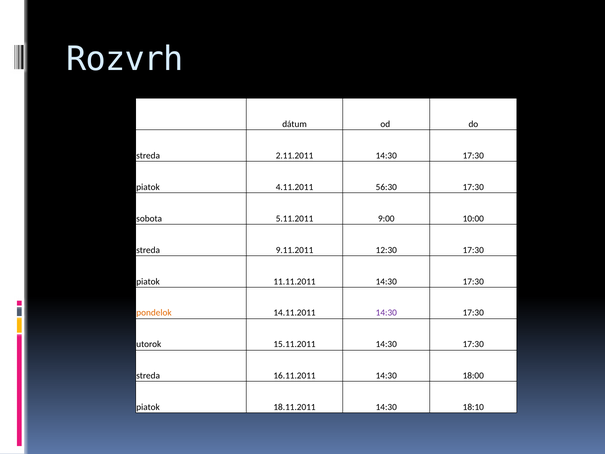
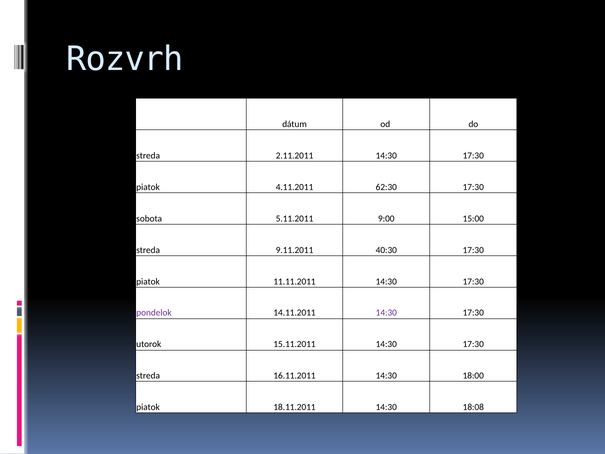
56:30: 56:30 -> 62:30
10:00: 10:00 -> 15:00
12:30: 12:30 -> 40:30
pondelok colour: orange -> purple
18:10: 18:10 -> 18:08
